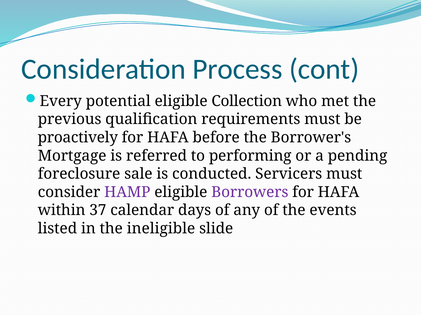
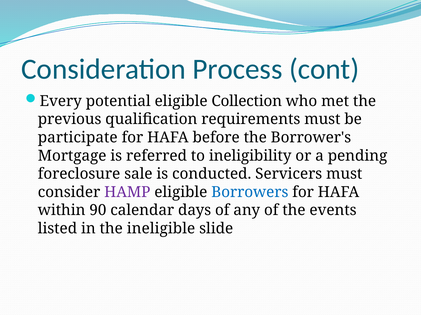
proactively: proactively -> participate
performing: performing -> ineligibility
Borrowers colour: purple -> blue
37: 37 -> 90
